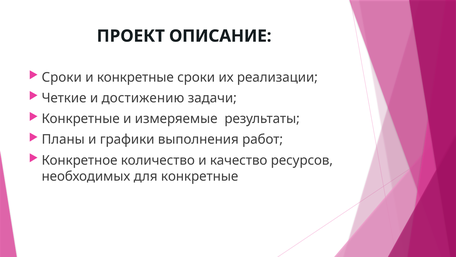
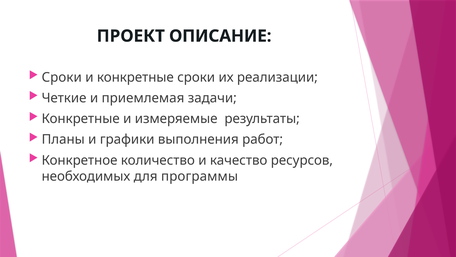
достижению: достижению -> приемлемая
для конкретные: конкретные -> программы
